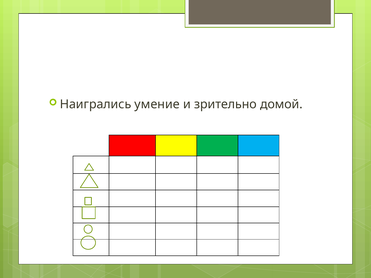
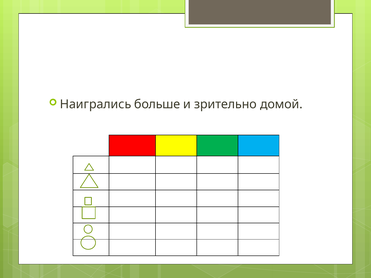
умение: умение -> больше
